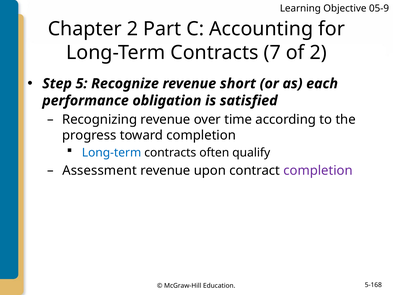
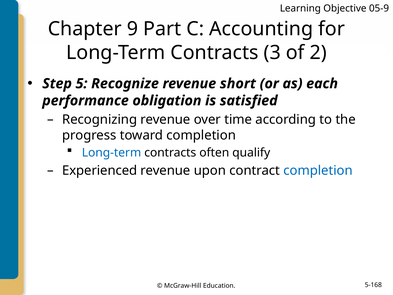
Chapter 2: 2 -> 9
7: 7 -> 3
Assessment: Assessment -> Experienced
completion at (318, 170) colour: purple -> blue
